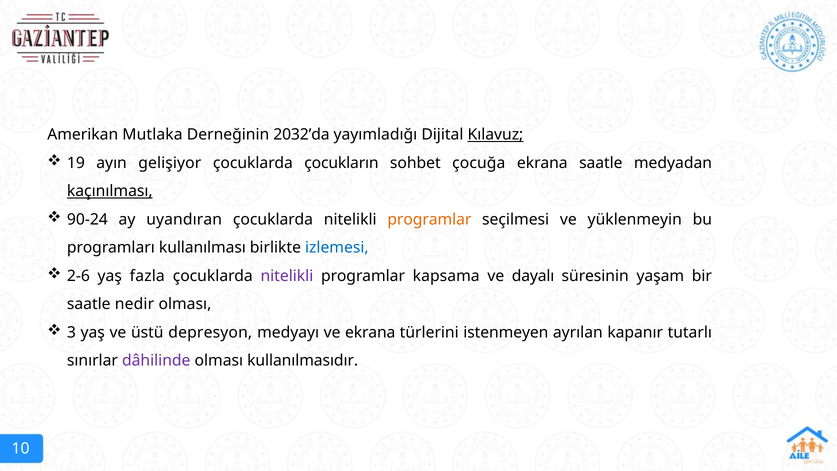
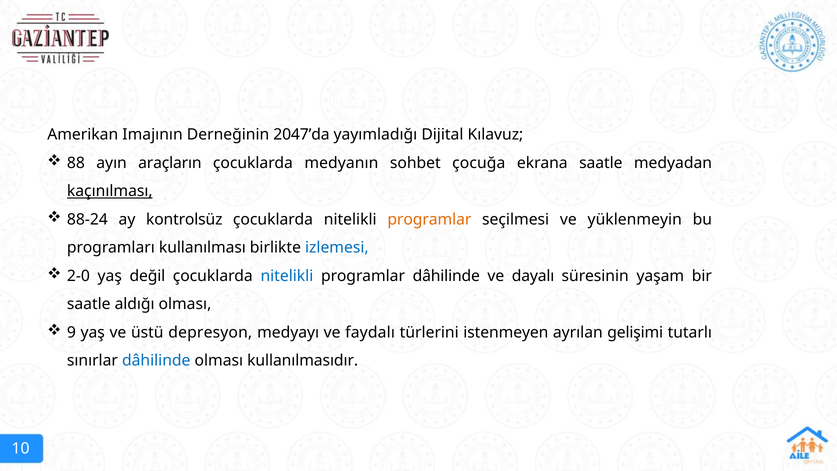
Mutlaka: Mutlaka -> Imajının
2032’da: 2032’da -> 2047’da
Kılavuz underline: present -> none
19: 19 -> 88
gelişiyor: gelişiyor -> araçların
çocukların: çocukların -> medyanın
90-24: 90-24 -> 88-24
uyandıran: uyandıran -> kontrolsüz
2-6: 2-6 -> 2-0
fazla: fazla -> değil
nitelikli at (287, 276) colour: purple -> blue
programlar kapsama: kapsama -> dâhilinde
nedir: nedir -> aldığı
3: 3 -> 9
ve ekrana: ekrana -> faydalı
kapanır: kapanır -> gelişimi
dâhilinde at (156, 361) colour: purple -> blue
